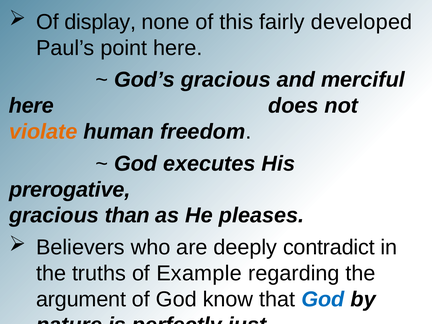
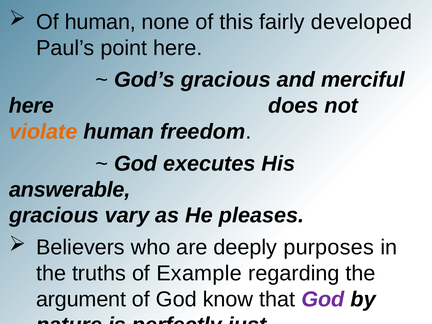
Of display: display -> human
prerogative: prerogative -> answerable
than: than -> vary
contradict: contradict -> purposes
God at (323, 299) colour: blue -> purple
